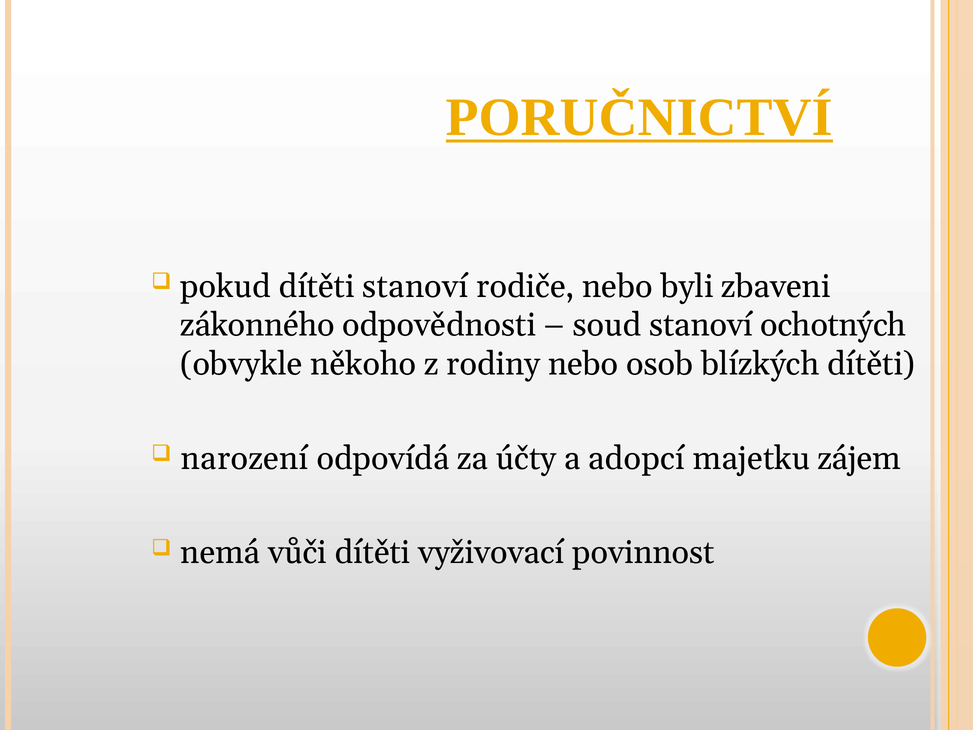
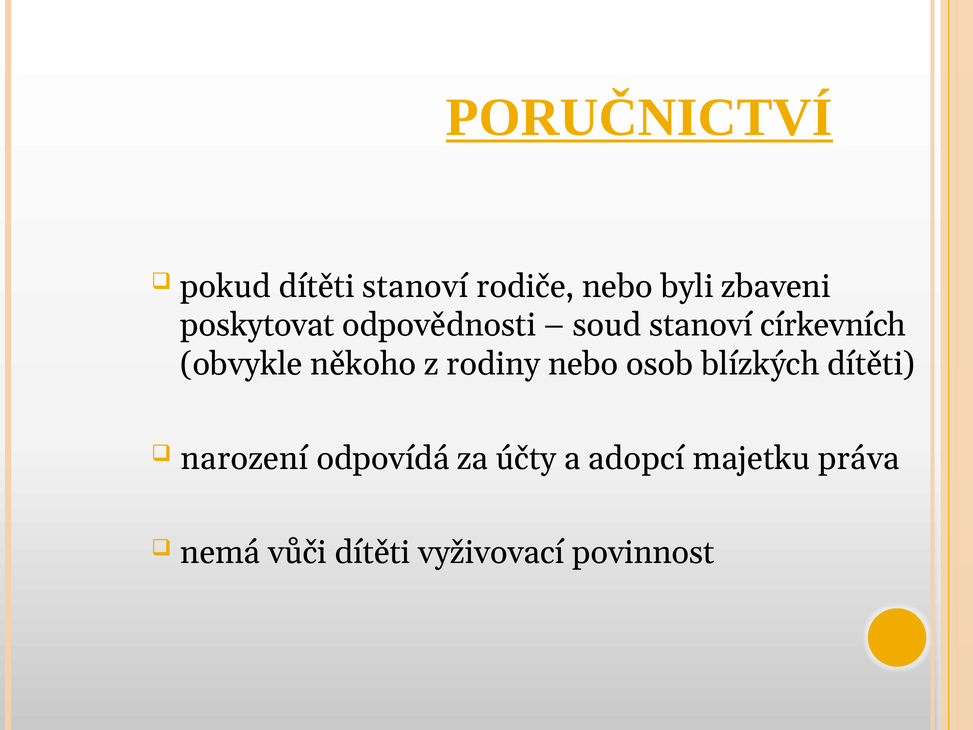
zákonného: zákonného -> poskytovat
ochotných: ochotných -> církevních
zájem: zájem -> práva
